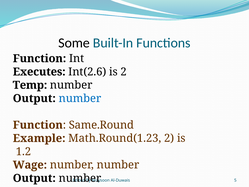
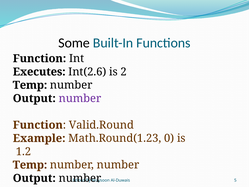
number at (80, 98) colour: blue -> purple
Same.Round: Same.Round -> Valid.Round
Math.Round(1.23 2: 2 -> 0
Wage at (30, 165): Wage -> Temp
